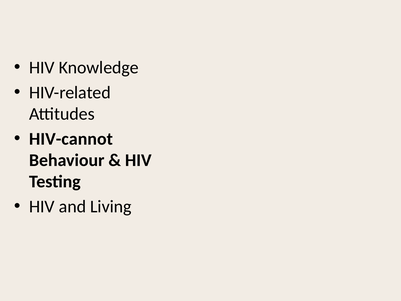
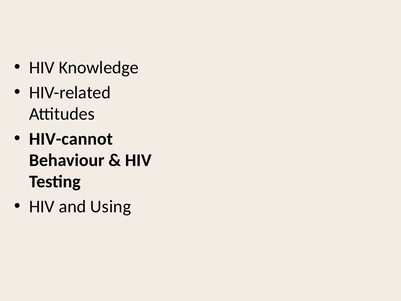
Living: Living -> Using
